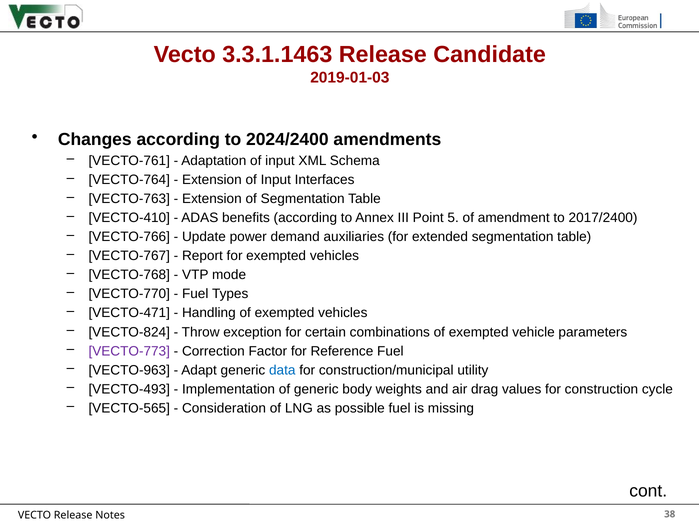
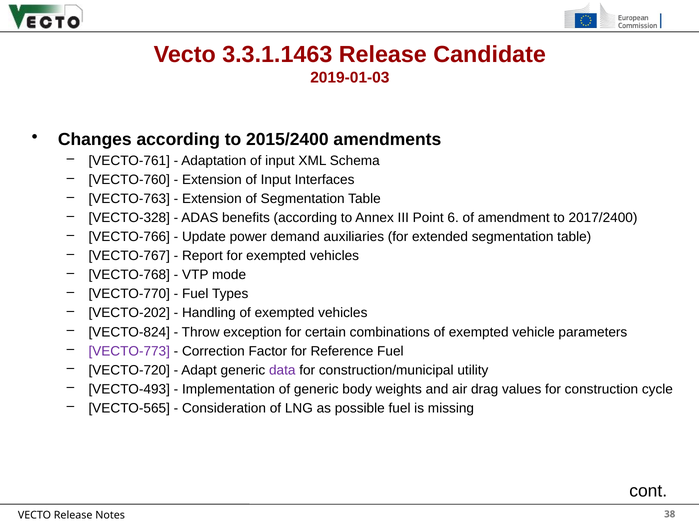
2024/2400: 2024/2400 -> 2015/2400
VECTO-764: VECTO-764 -> VECTO-760
VECTO-410: VECTO-410 -> VECTO-328
5: 5 -> 6
VECTO-471: VECTO-471 -> VECTO-202
VECTO-963: VECTO-963 -> VECTO-720
data colour: blue -> purple
